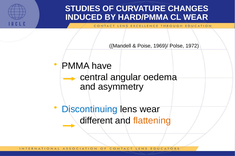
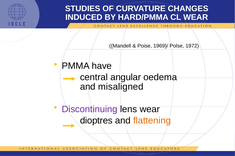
asymmetry: asymmetry -> misaligned
Discontinuing colour: blue -> purple
different: different -> dioptres
